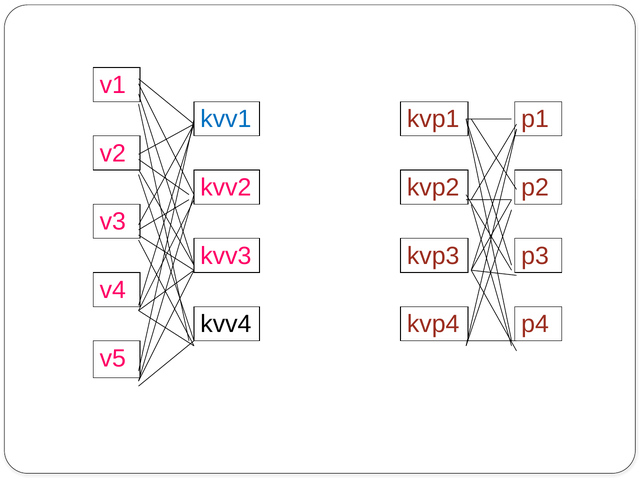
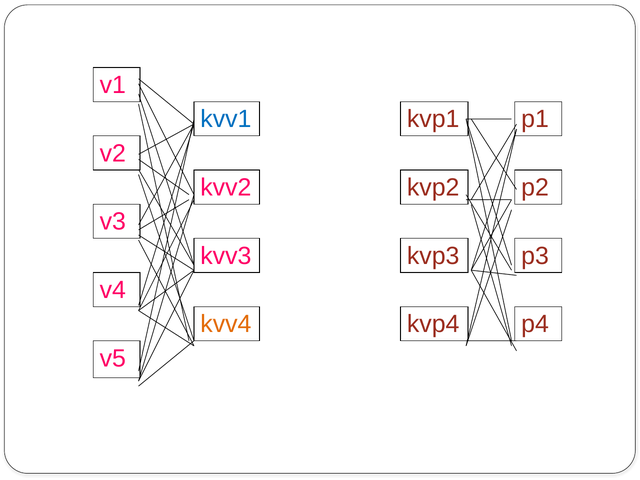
kvv4 colour: black -> orange
